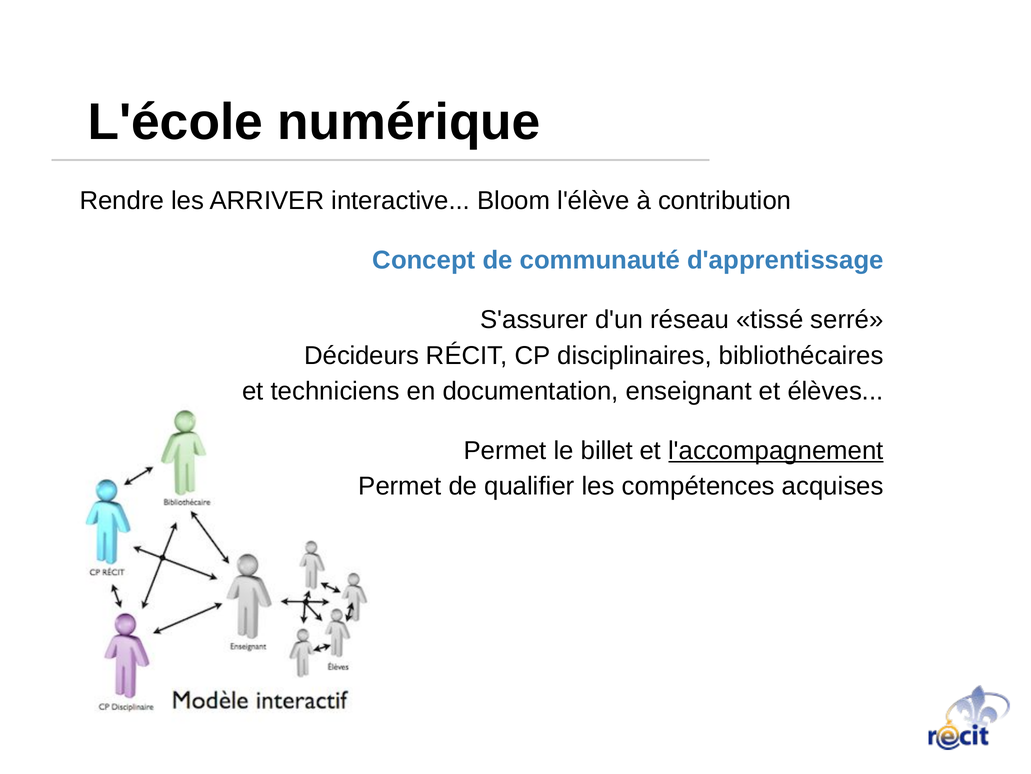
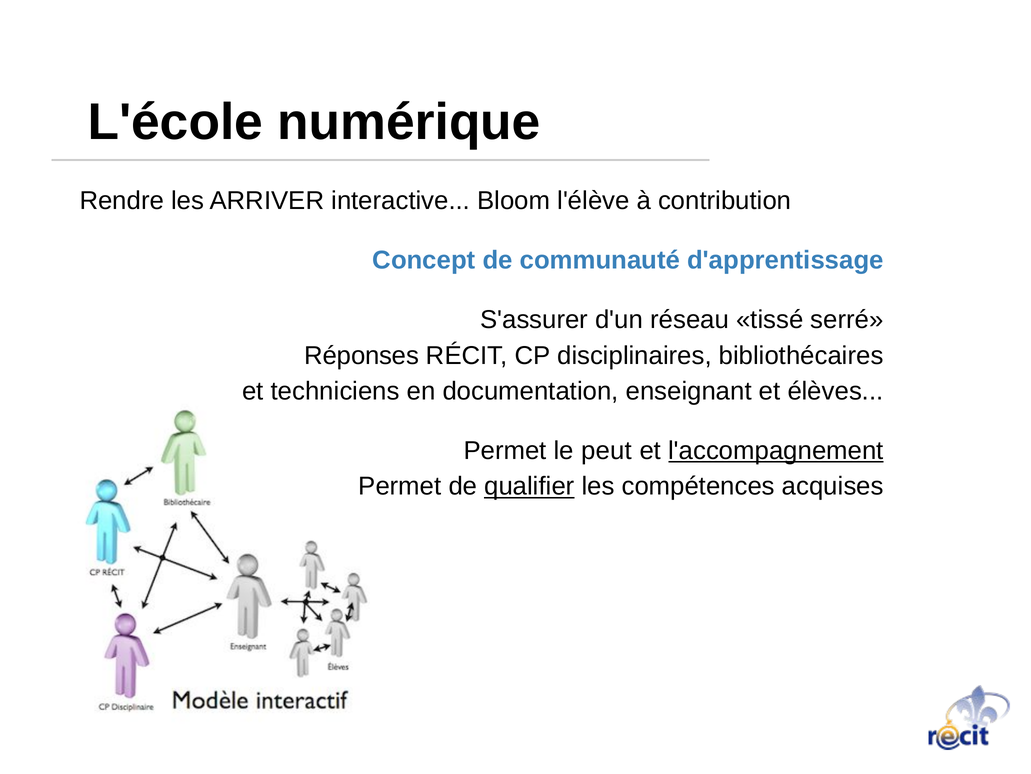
Décideurs: Décideurs -> Réponses
billet: billet -> peut
qualifier underline: none -> present
